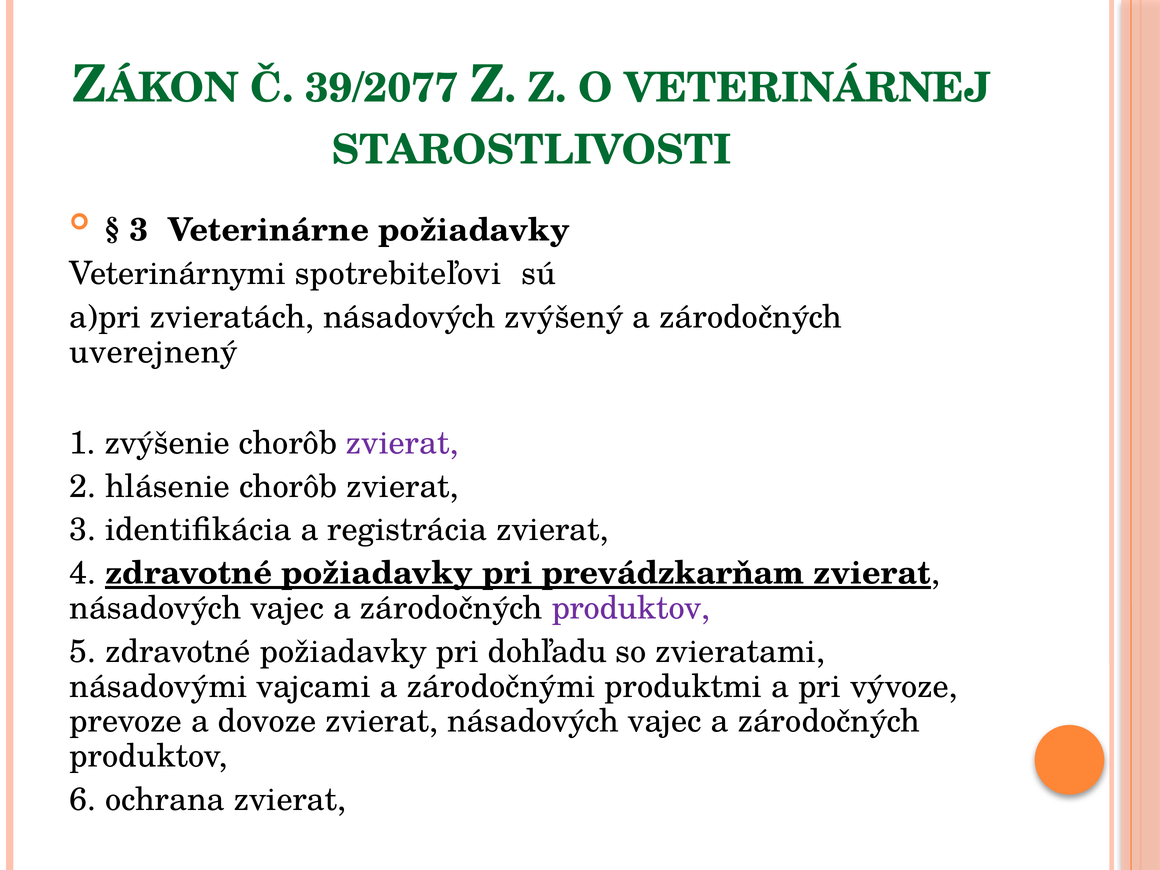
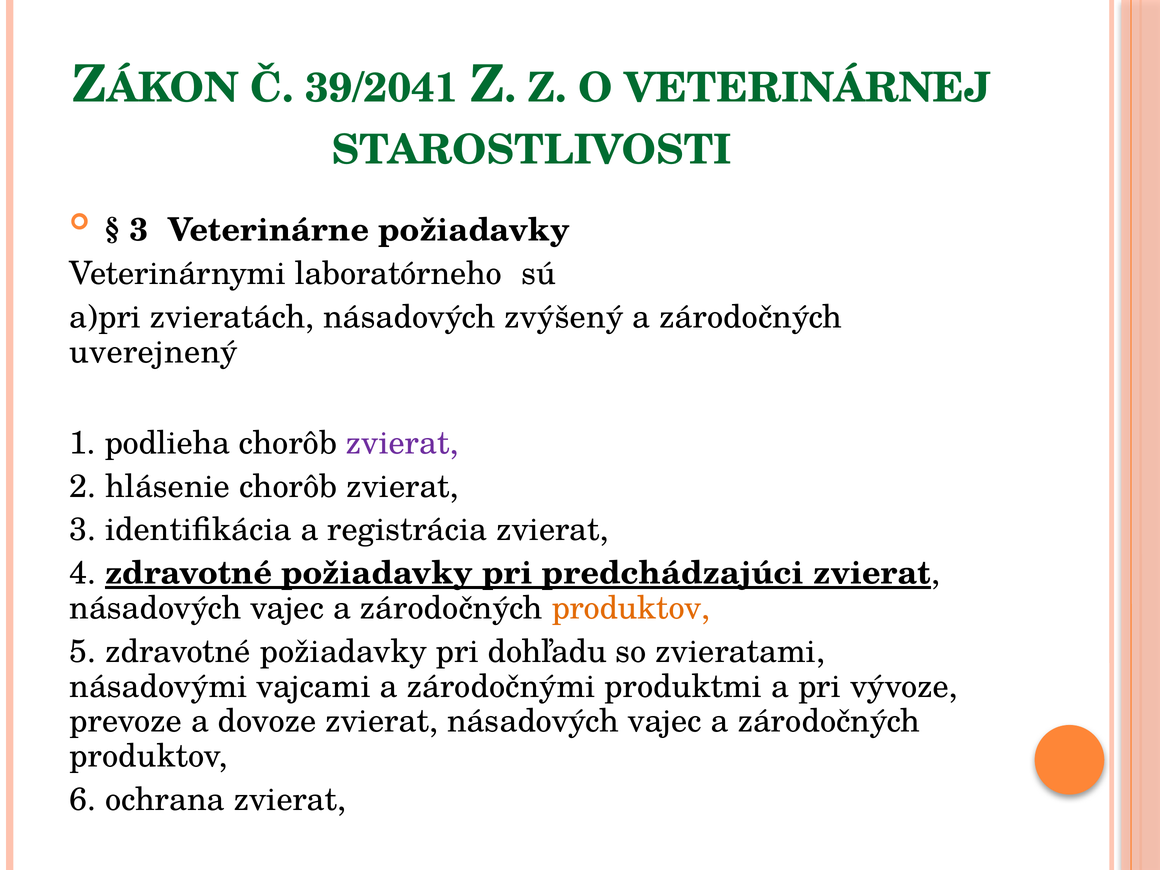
39/2077: 39/2077 -> 39/2041
spotrebiteľovi: spotrebiteľovi -> laboratórneho
zvýšenie: zvýšenie -> podlieha
prevádzkarňam: prevádzkarňam -> predchádzajúci
produktov at (631, 608) colour: purple -> orange
